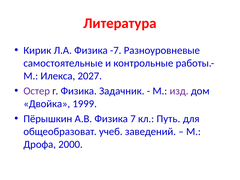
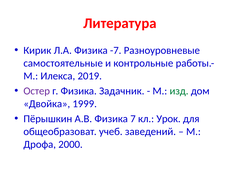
2027: 2027 -> 2019
изд colour: purple -> green
Путь: Путь -> Урок
